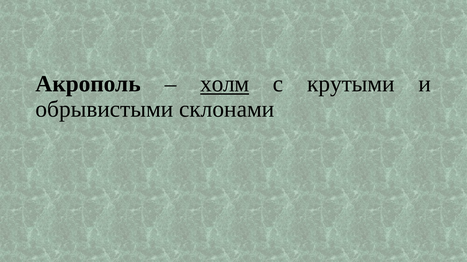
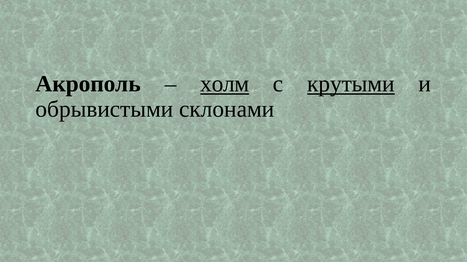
крутыми underline: none -> present
